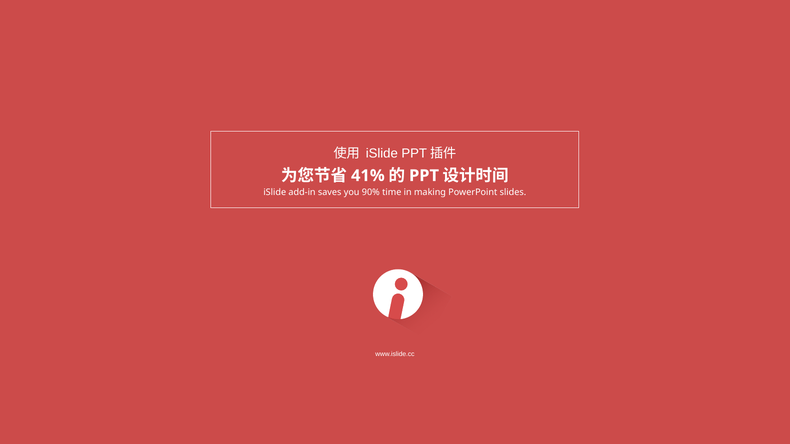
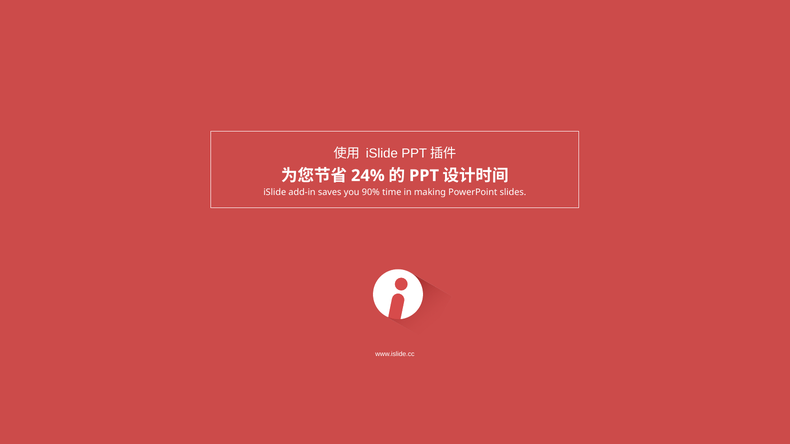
41%: 41% -> 24%
